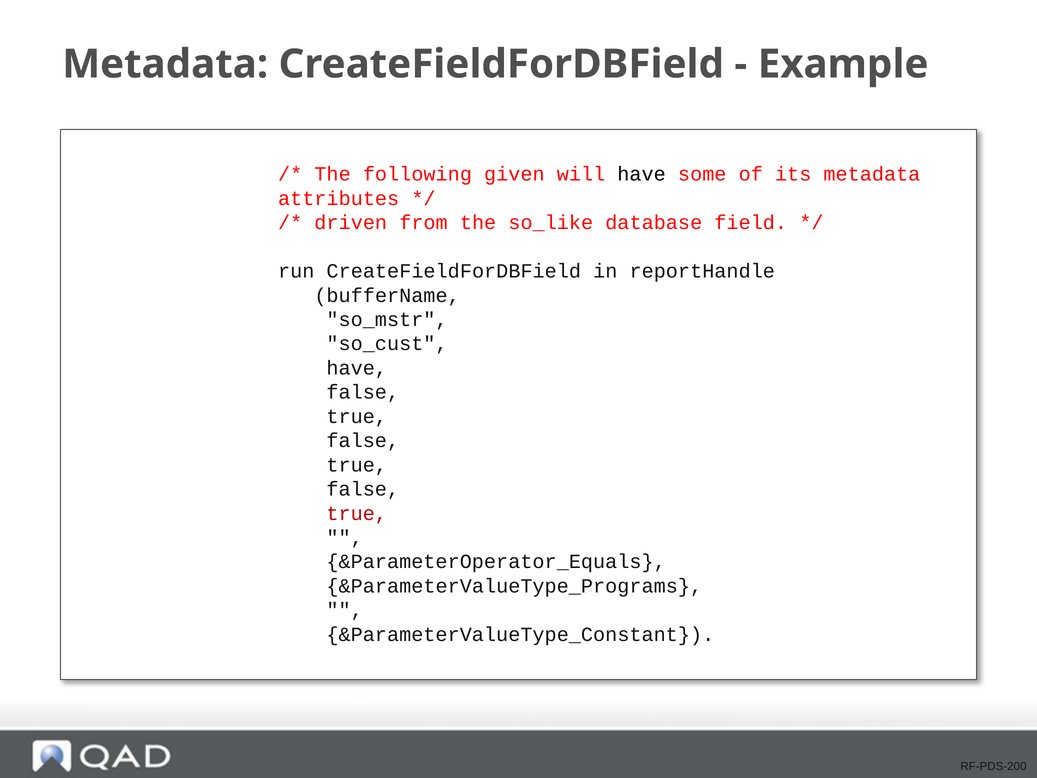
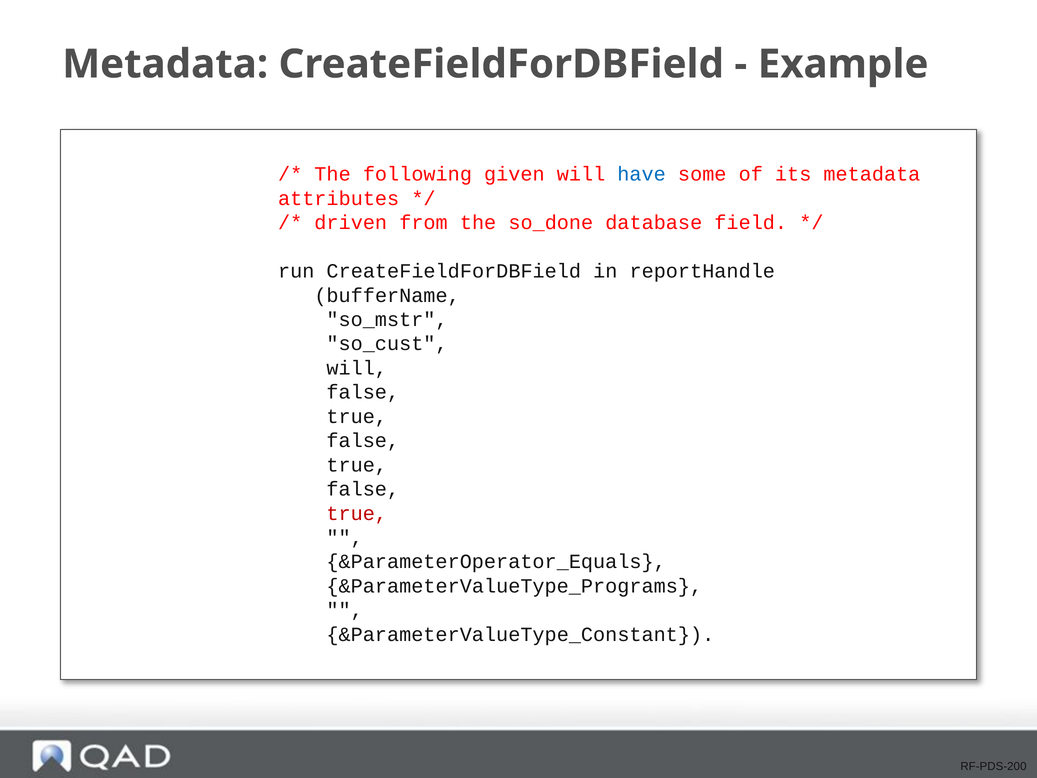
have at (642, 174) colour: black -> blue
so_like: so_like -> so_done
have at (357, 368): have -> will
